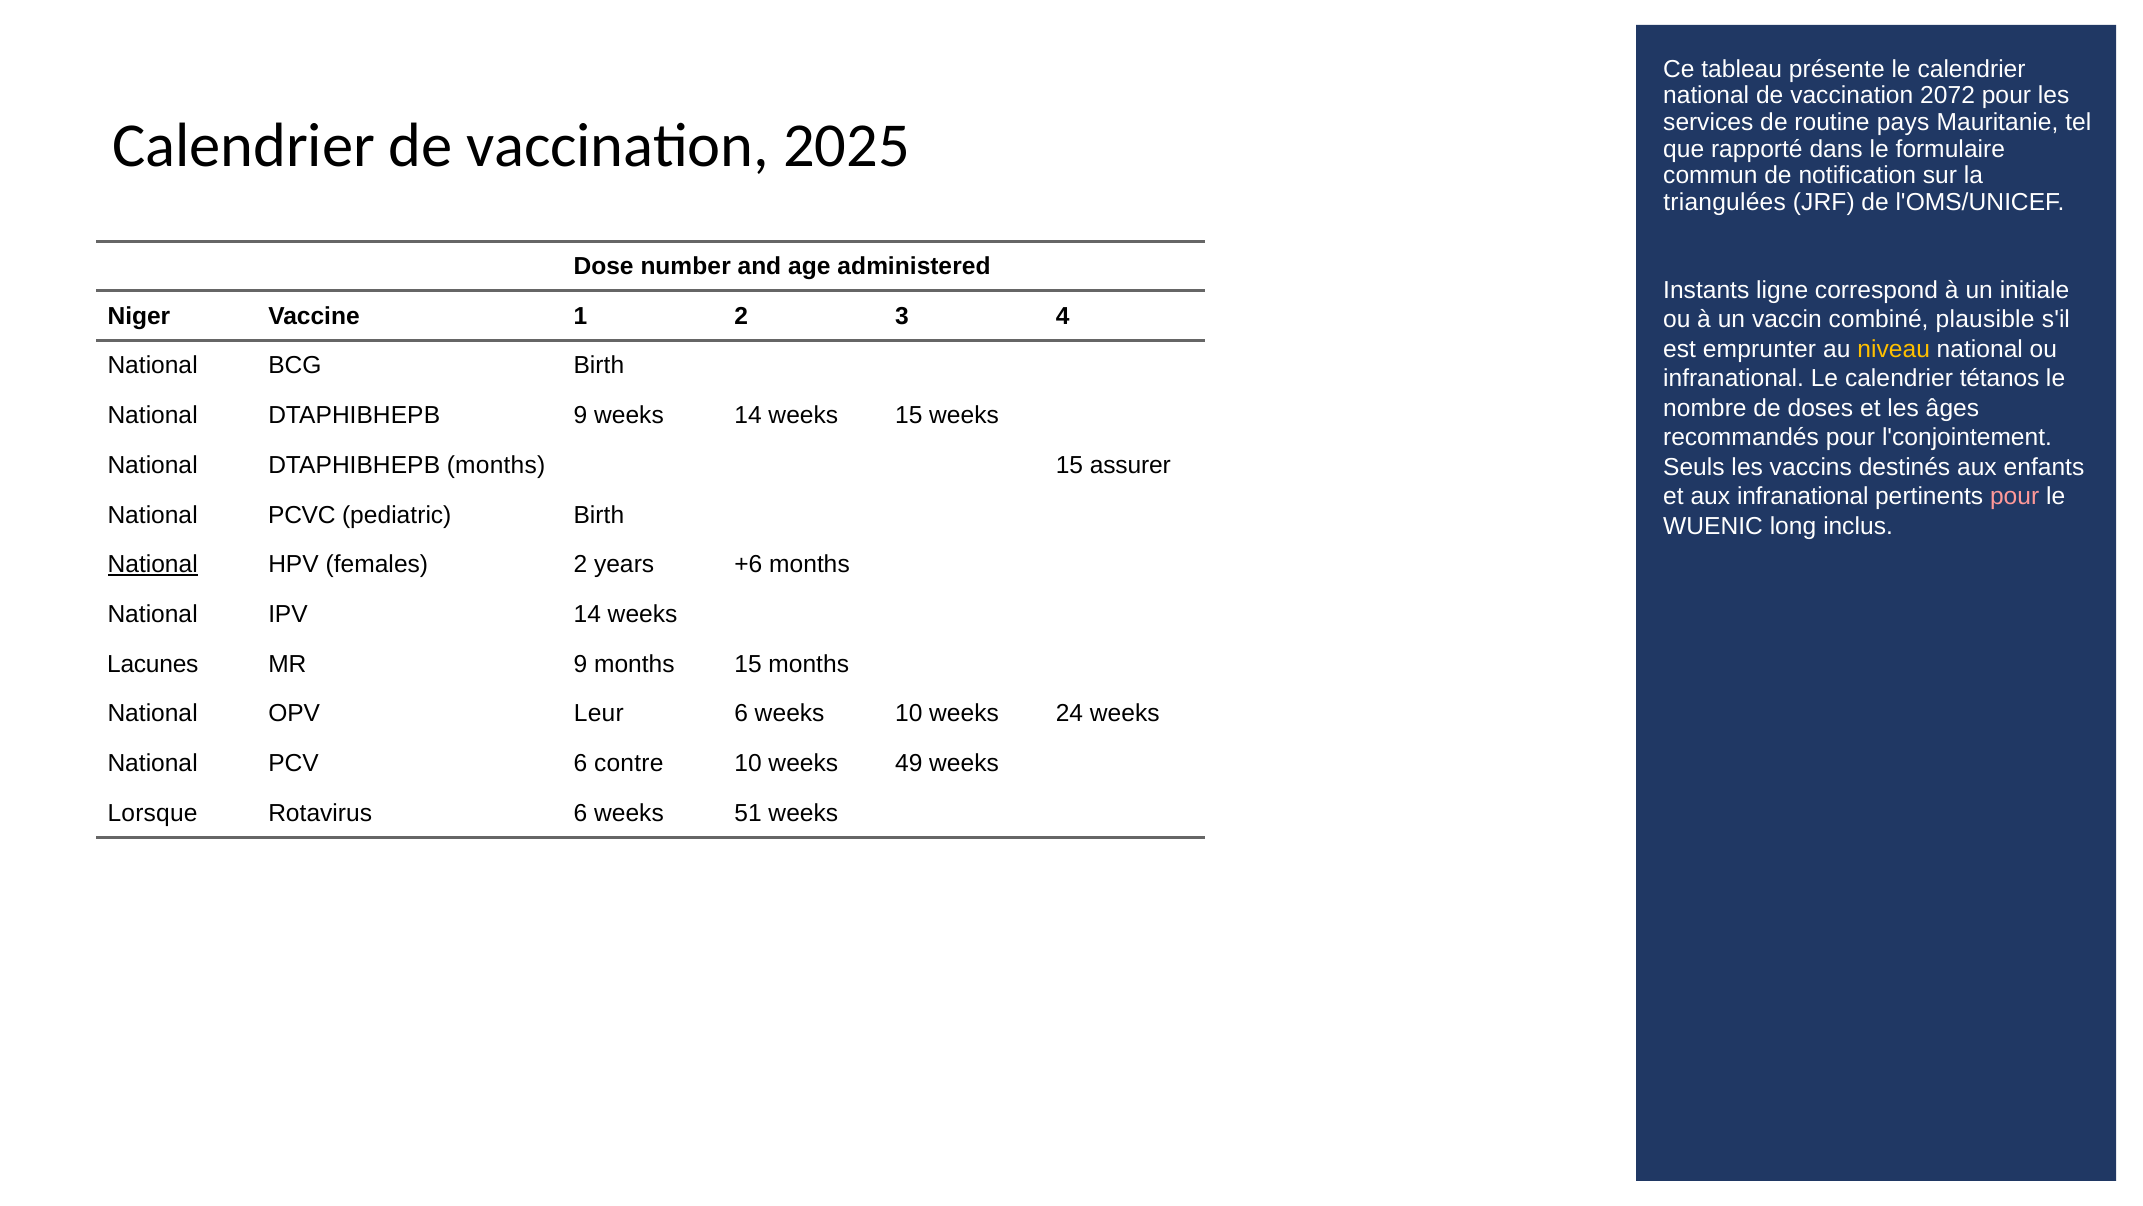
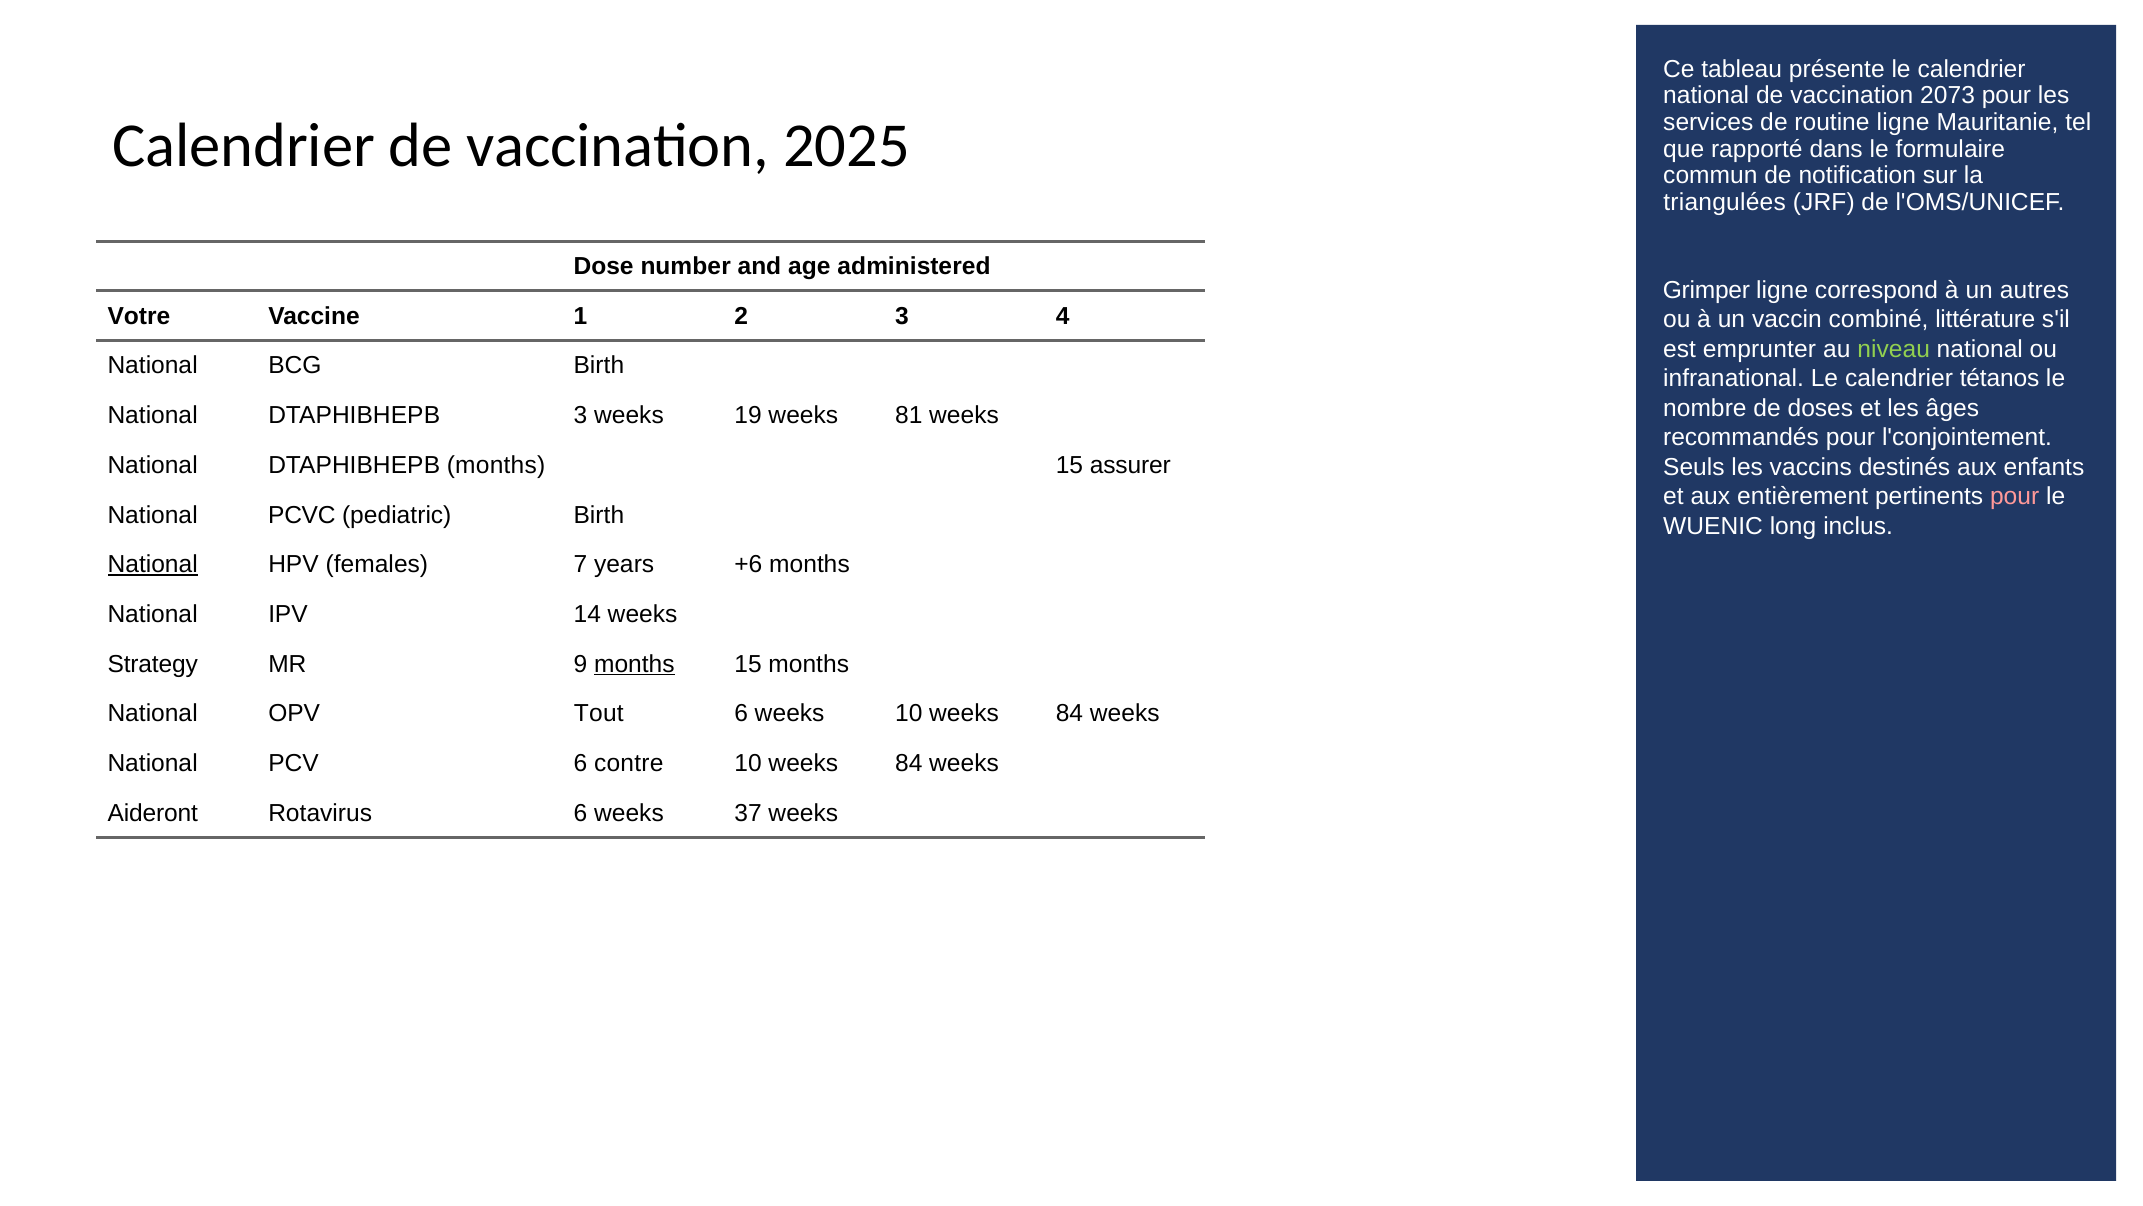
2072: 2072 -> 2073
routine pays: pays -> ligne
Instants: Instants -> Grimper
initiale: initiale -> autres
Niger: Niger -> Votre
plausible: plausible -> littérature
niveau colour: yellow -> light green
DTAPHIBHEPB 9: 9 -> 3
weeks 14: 14 -> 19
weeks 15: 15 -> 81
aux infranational: infranational -> entièrement
females 2: 2 -> 7
Lacunes: Lacunes -> Strategy
months at (634, 664) underline: none -> present
Leur: Leur -> Tout
weeks 10 weeks 24: 24 -> 84
49 at (909, 763): 49 -> 84
Lorsque: Lorsque -> Aideront
51: 51 -> 37
